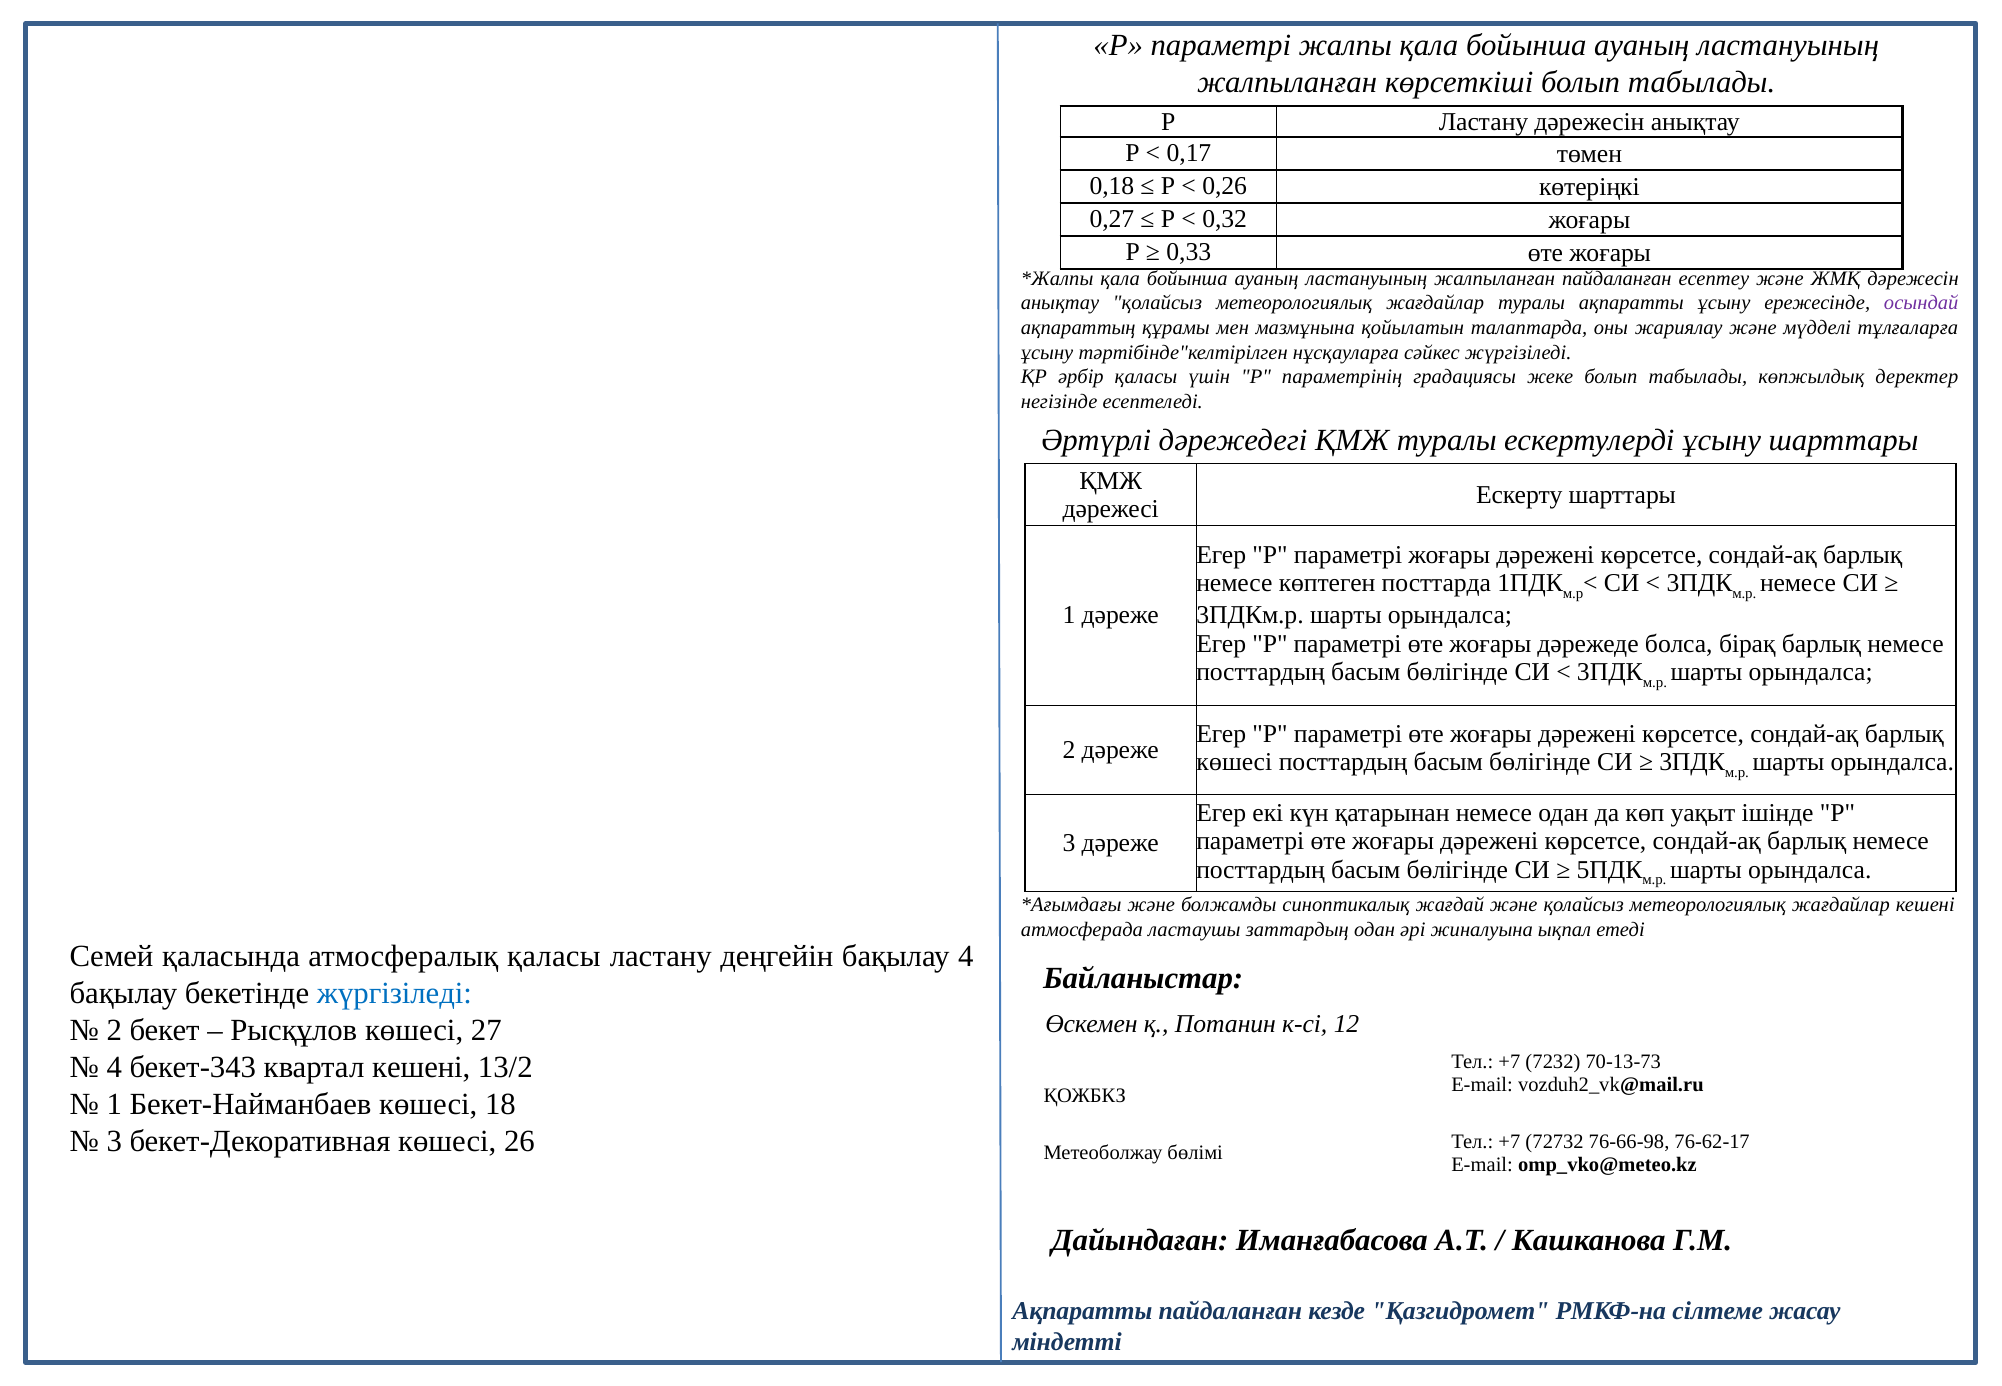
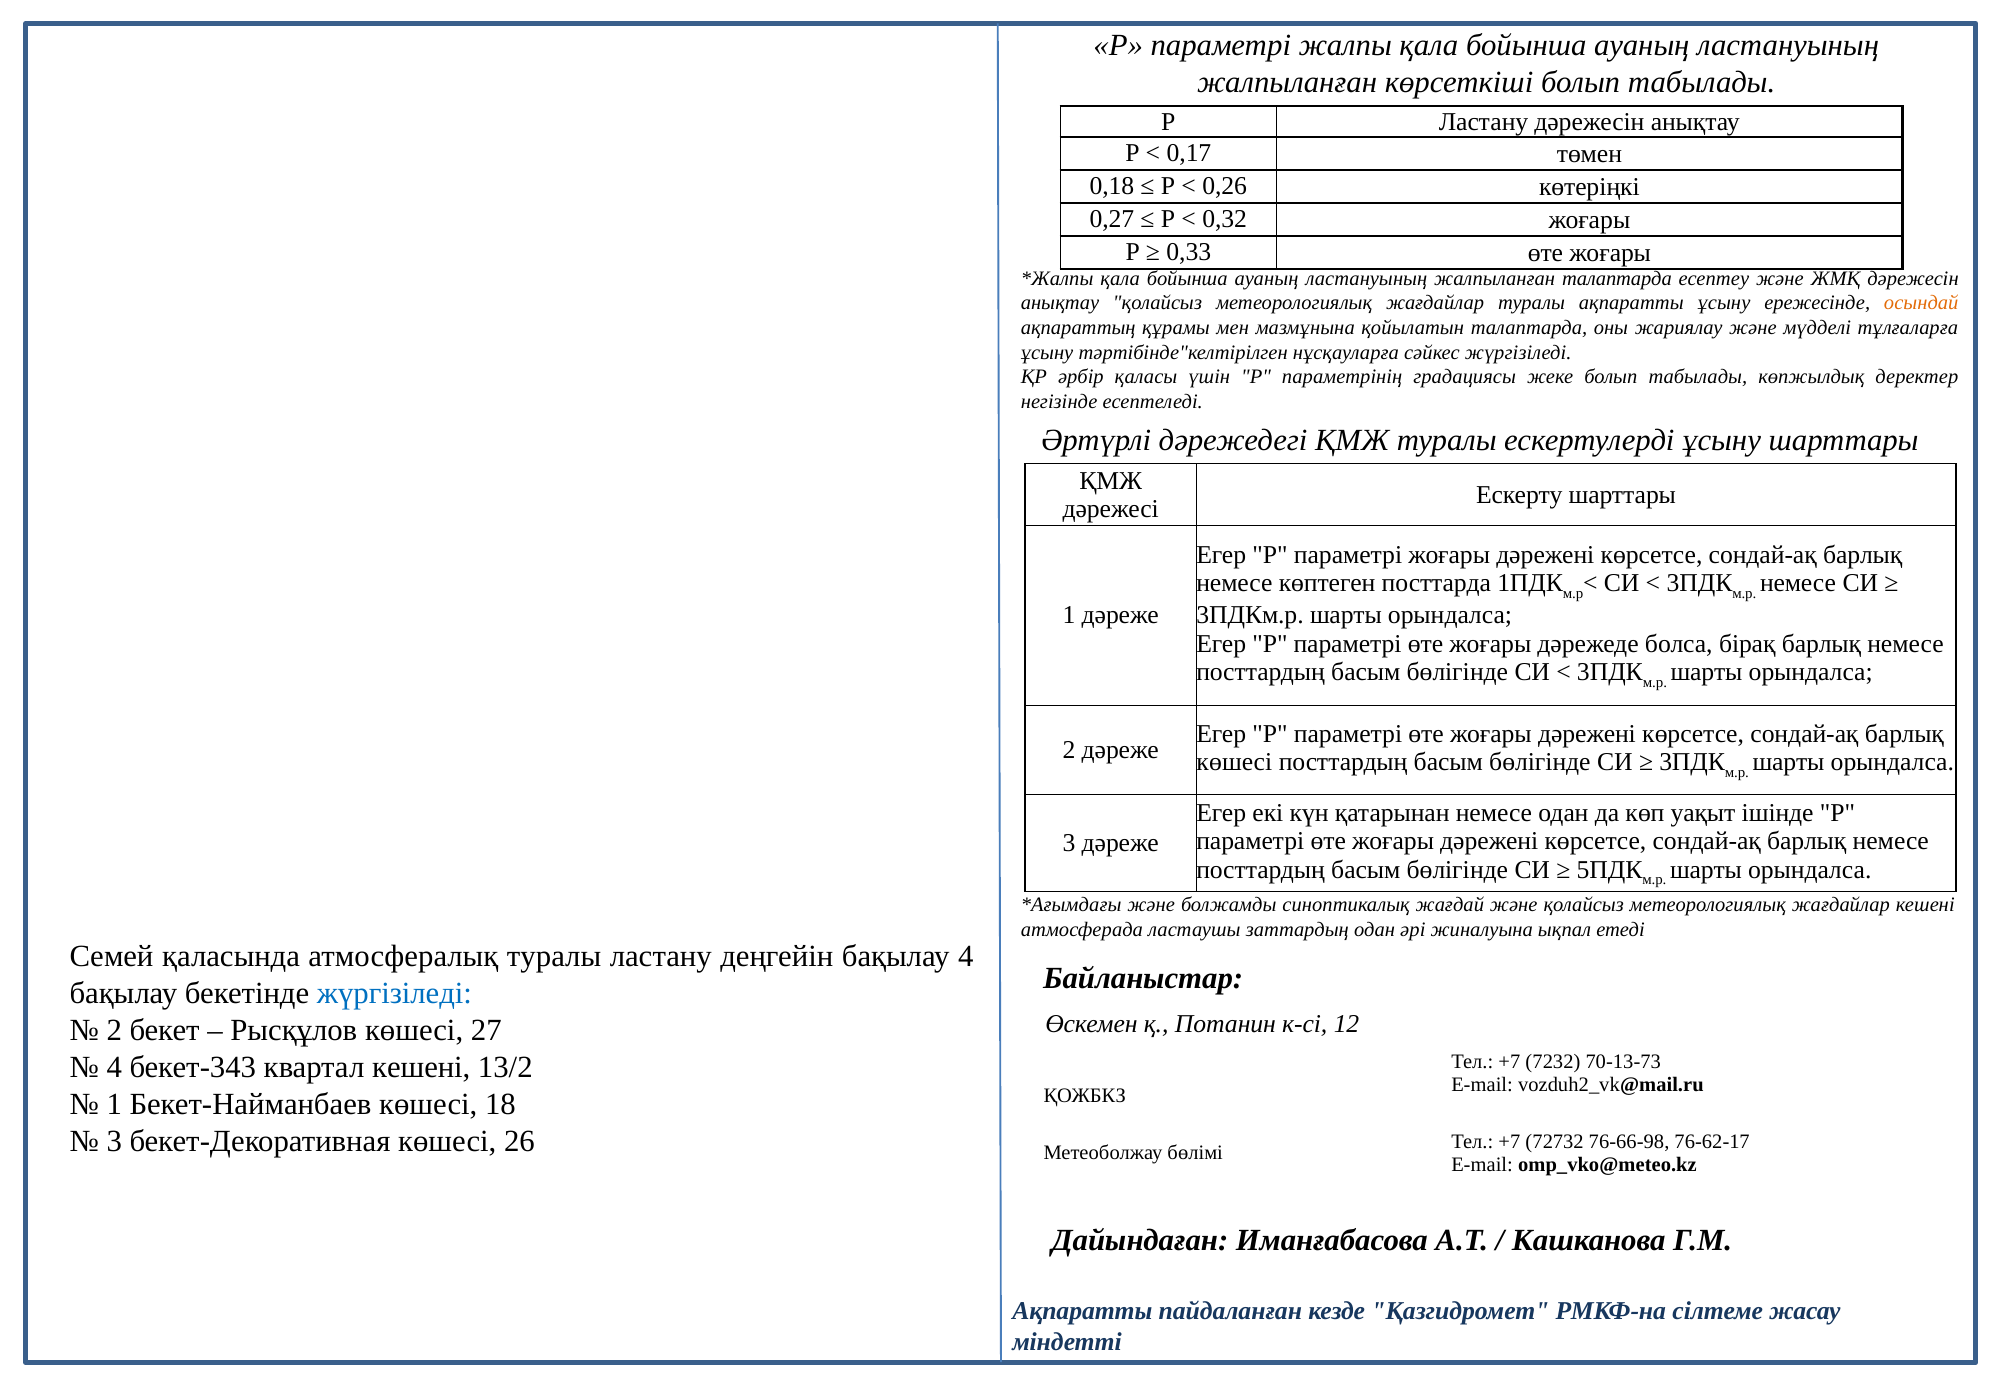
жалпыланған пайдаланған: пайдаланған -> талаптарда
осындай colour: purple -> orange
атмосфералық қаласы: қаласы -> туралы
